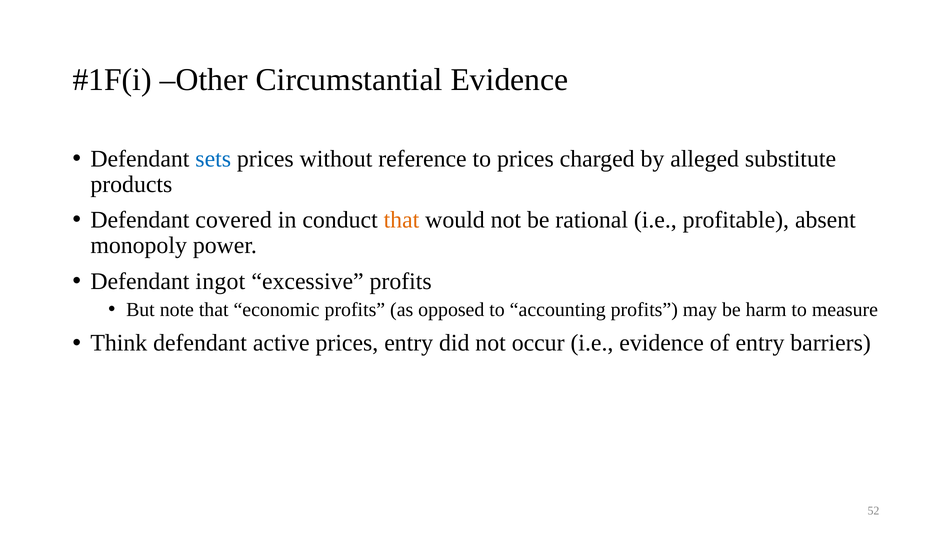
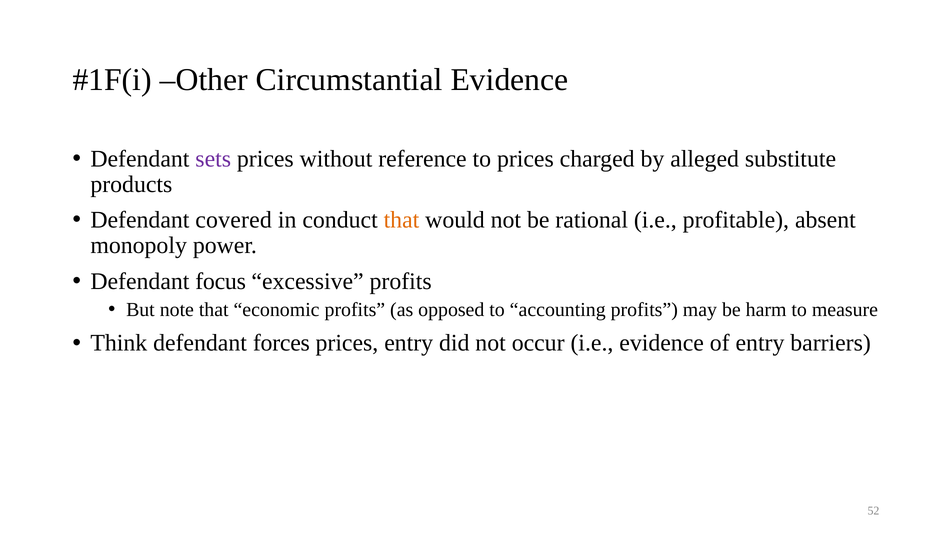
sets colour: blue -> purple
ingot: ingot -> focus
active: active -> forces
